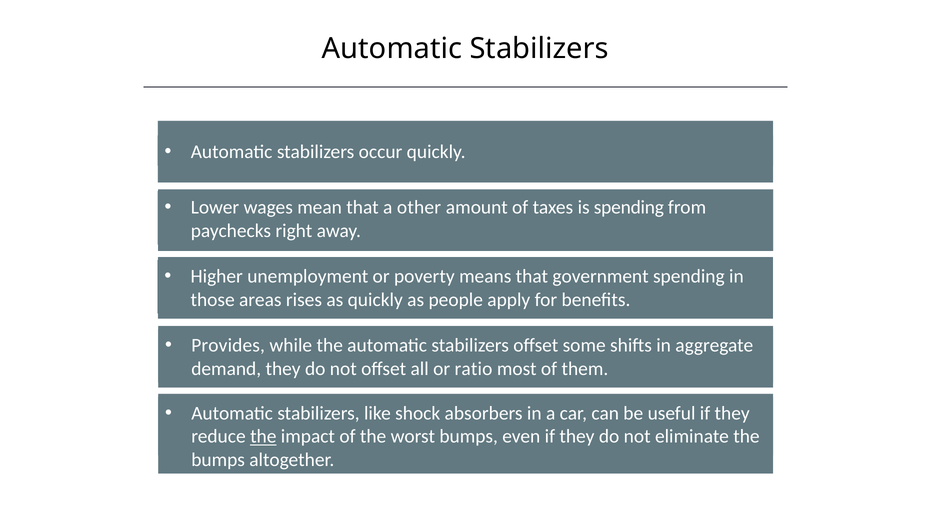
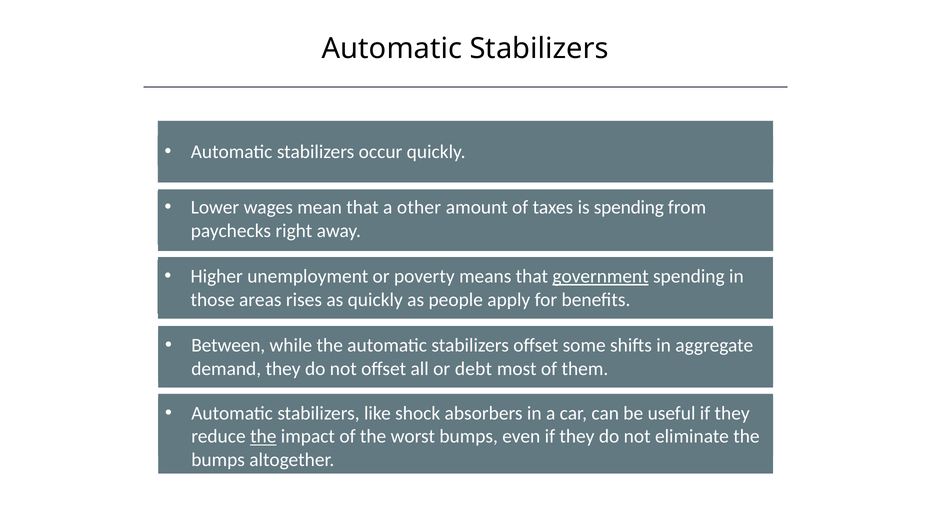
government underline: none -> present
Provides: Provides -> Between
ratio: ratio -> debt
